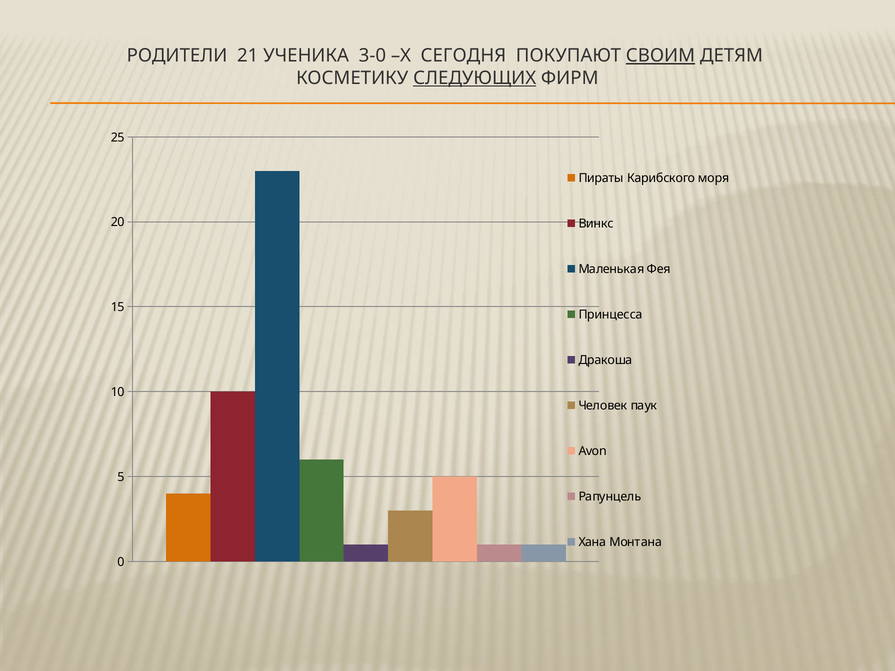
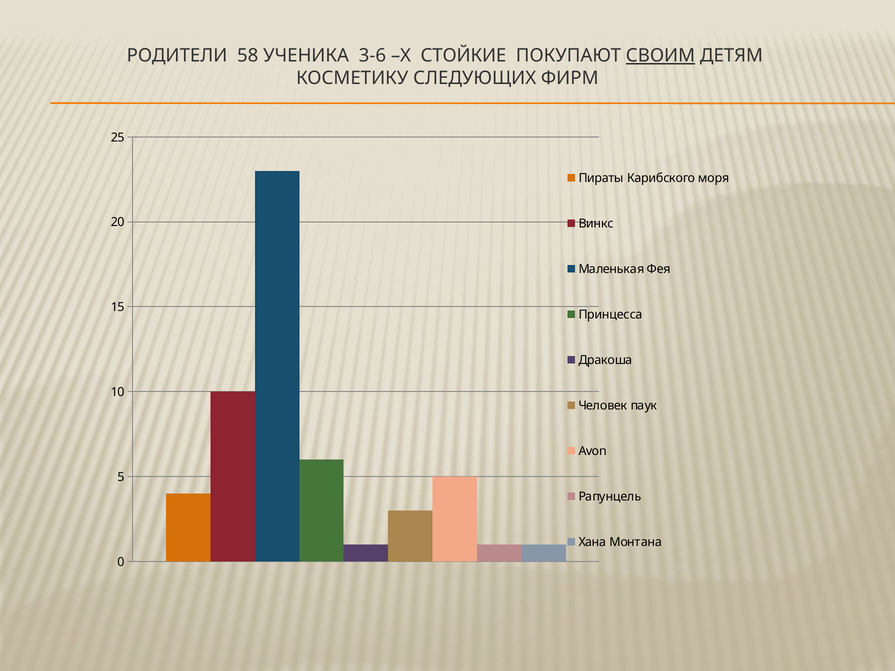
21: 21 -> 58
3-0: 3-0 -> 3-6
СЕГОДНЯ: СЕГОДНЯ -> СТОЙКИЕ
СЛЕДУЮЩИХ underline: present -> none
